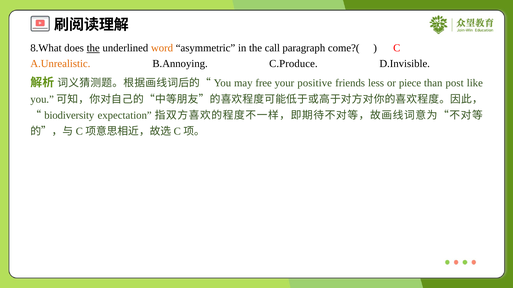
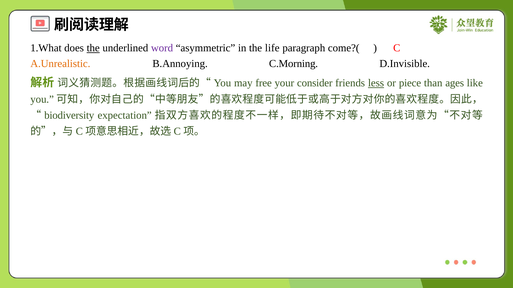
8.What: 8.What -> 1.What
word colour: orange -> purple
call: call -> life
C.Produce: C.Produce -> C.Morning
positive: positive -> consider
less underline: none -> present
post: post -> ages
